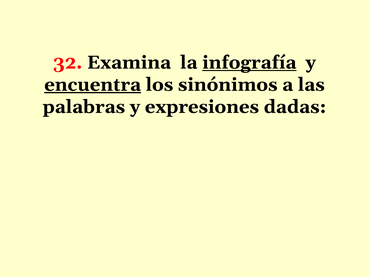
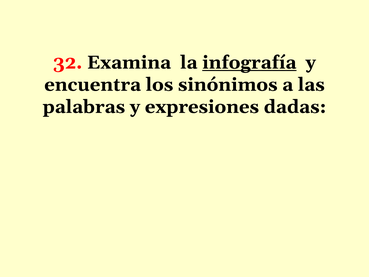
encuentra underline: present -> none
